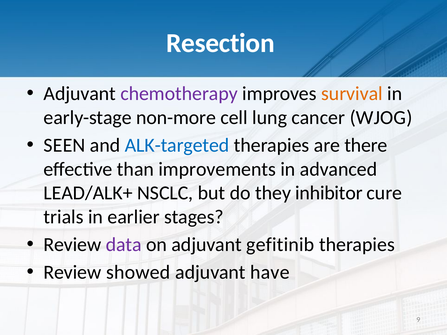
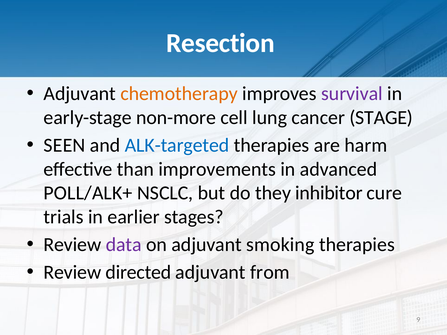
chemotherapy colour: purple -> orange
survival colour: orange -> purple
WJOG: WJOG -> STAGE
there: there -> harm
LEAD/ALK+: LEAD/ALK+ -> POLL/ALK+
gefitinib: gefitinib -> smoking
showed: showed -> directed
have: have -> from
